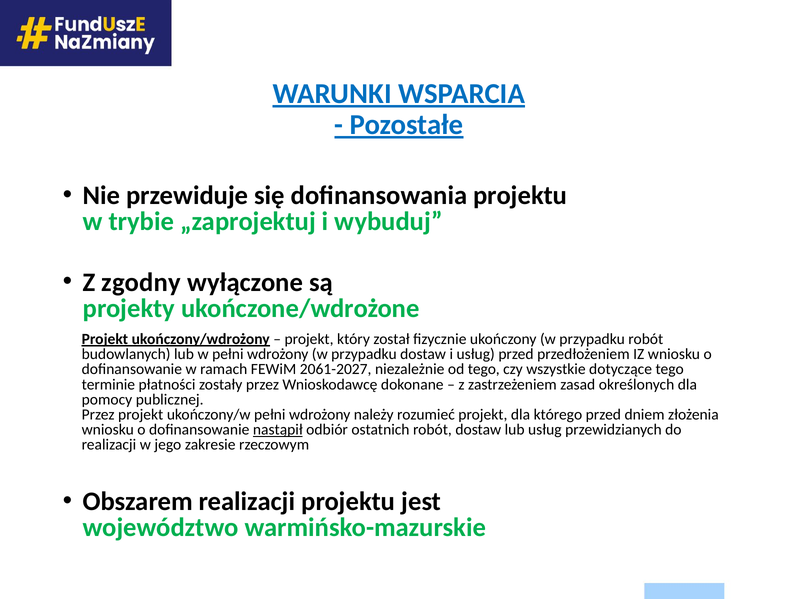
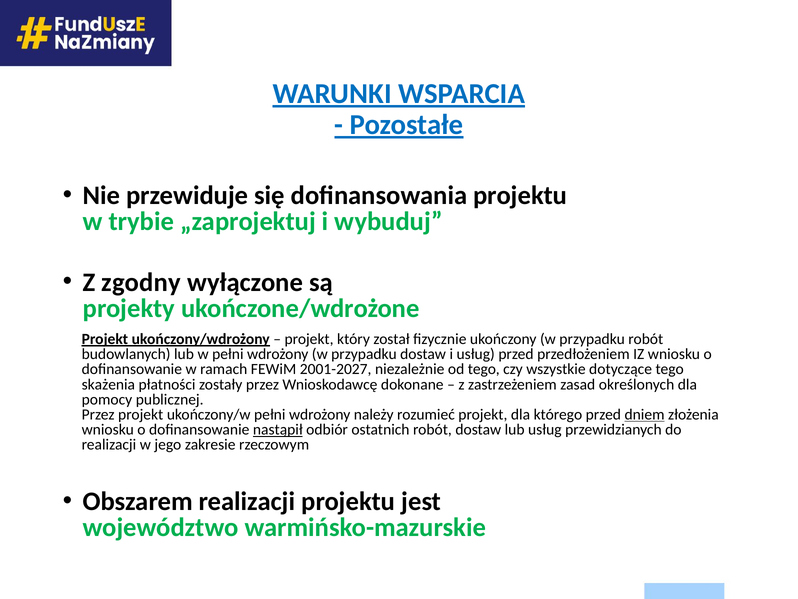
2061-2027: 2061-2027 -> 2001-2027
terminie: terminie -> skażenia
dniem underline: none -> present
